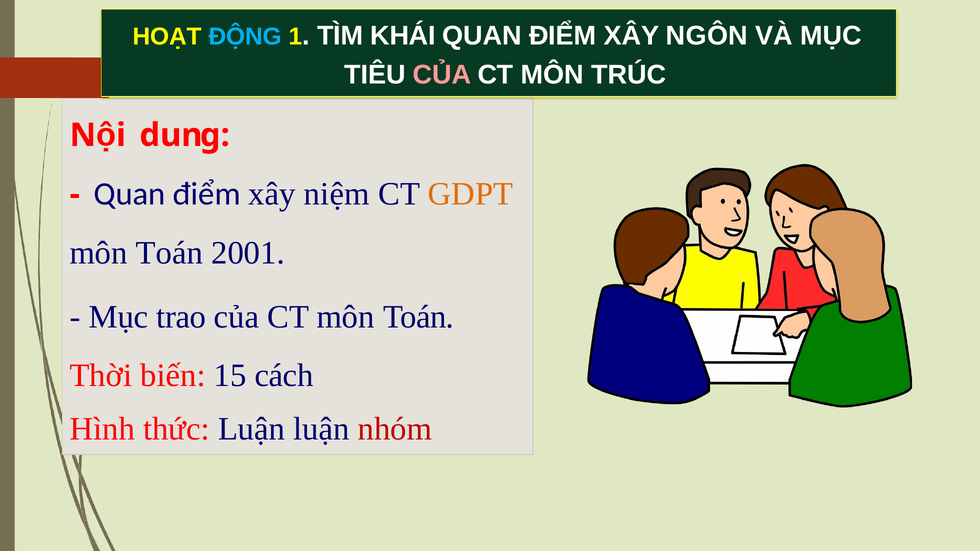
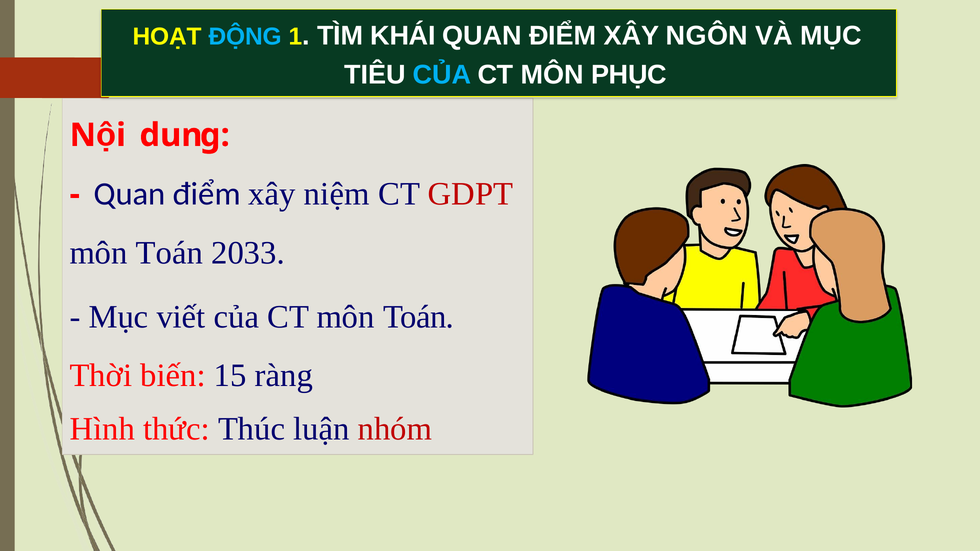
CỦA at (442, 75) colour: pink -> light blue
TRÚC: TRÚC -> PHỤC
GDPT colour: orange -> red
2001: 2001 -> 2033
trao: trao -> viết
cách: cách -> ràng
thức Luận: Luận -> Thúc
